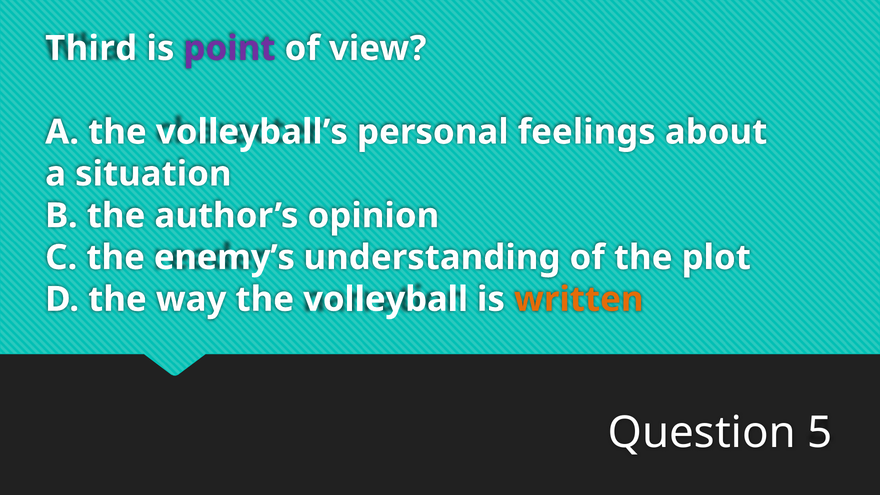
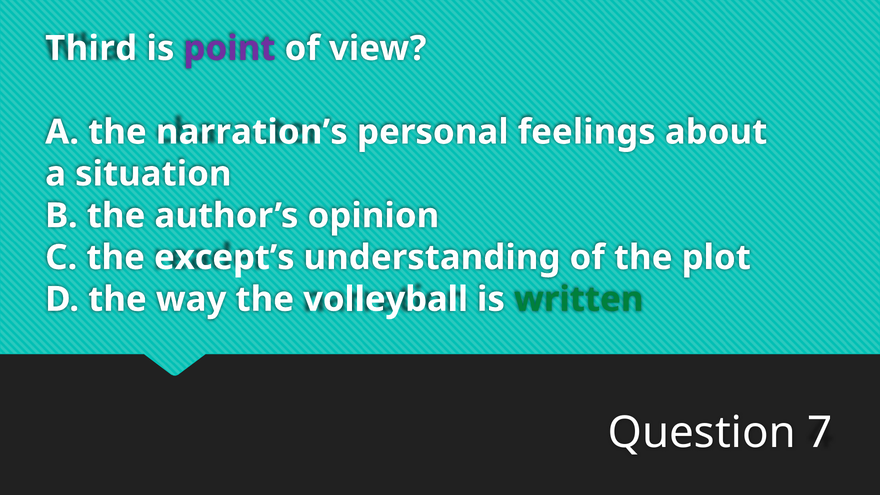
volleyball’s: volleyball’s -> narration’s
enemy’s: enemy’s -> except’s
written colour: orange -> green
5: 5 -> 7
